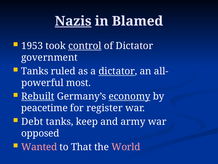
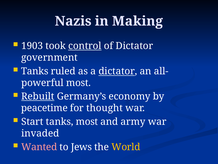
Nazis underline: present -> none
Blamed: Blamed -> Making
1953: 1953 -> 1903
economy underline: present -> none
register: register -> thought
Debt: Debt -> Start
tanks keep: keep -> most
opposed: opposed -> invaded
That: That -> Jews
World colour: pink -> yellow
